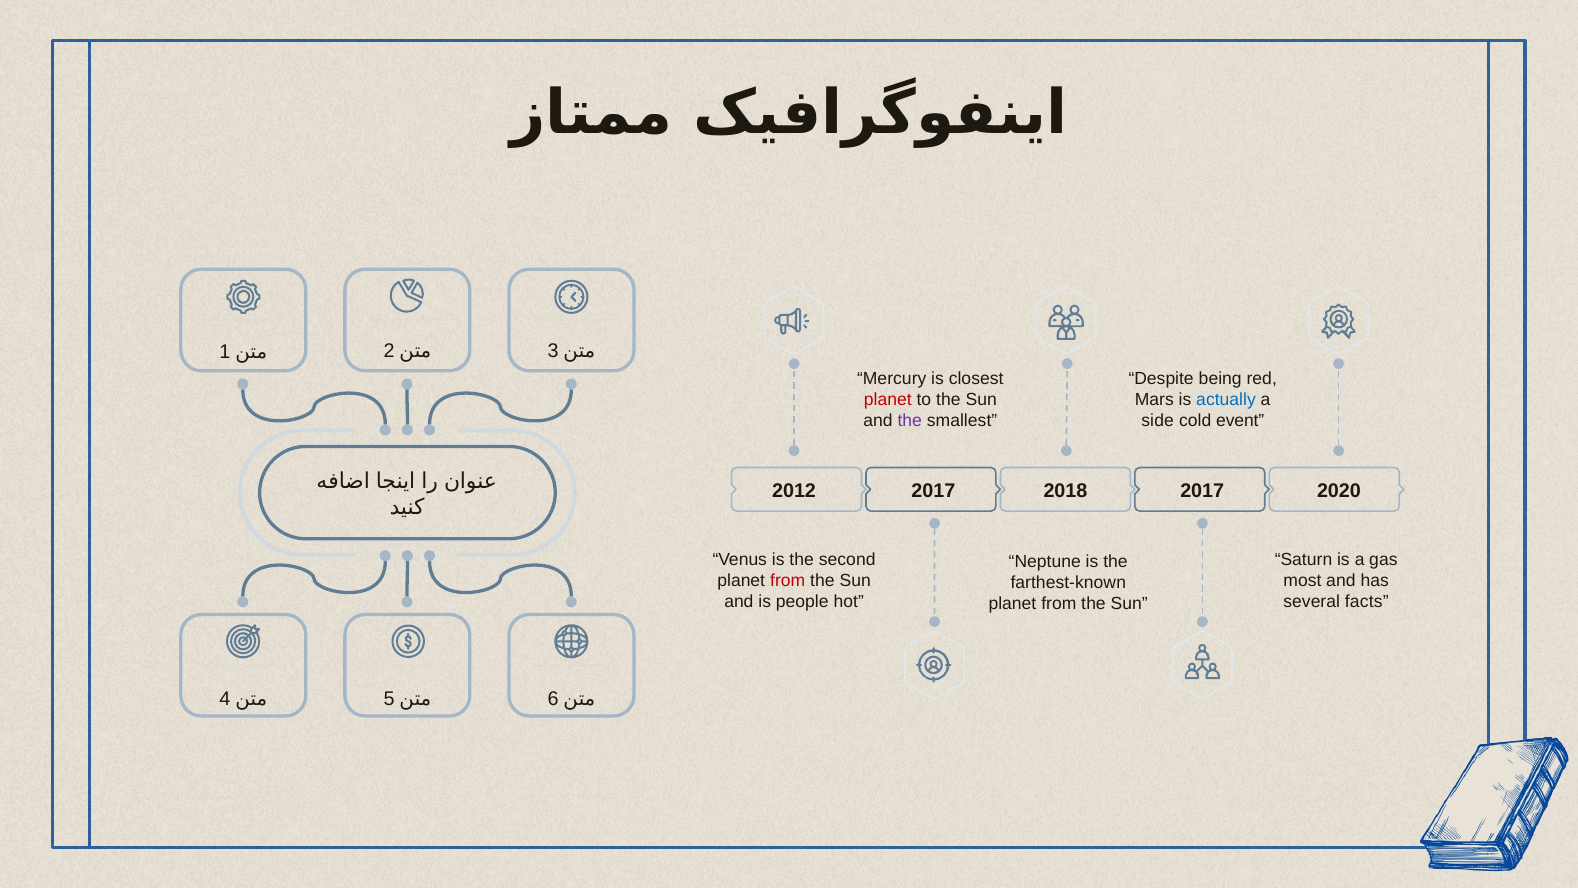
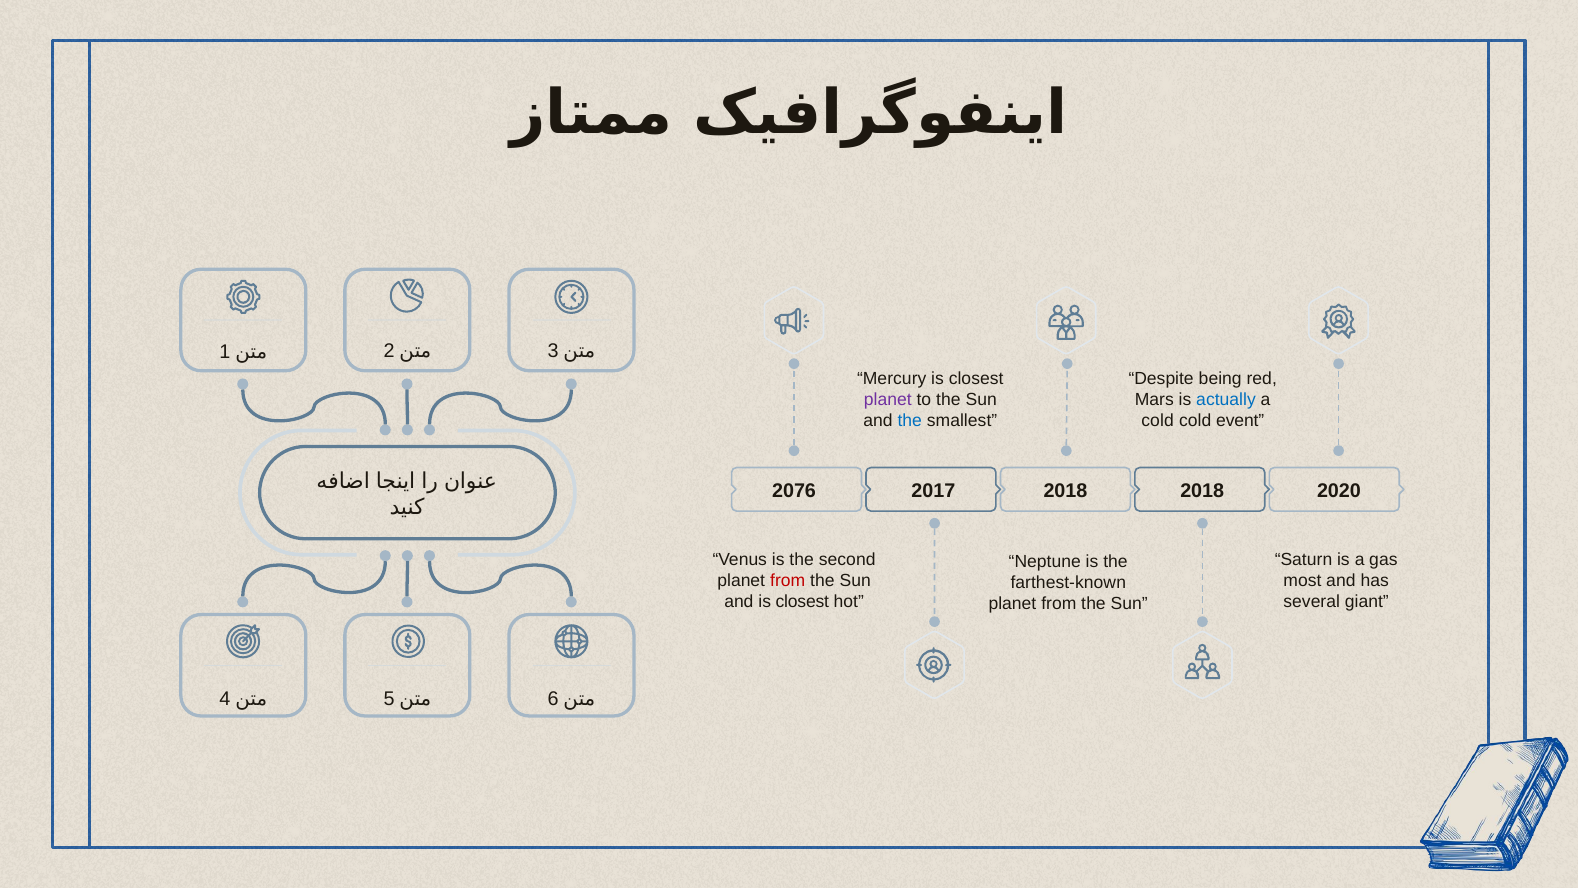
planet at (888, 400) colour: red -> purple
the at (910, 421) colour: purple -> blue
side at (1158, 421): side -> cold
2012: 2012 -> 2076
2018 2017: 2017 -> 2018
and is people: people -> closest
facts: facts -> giant
